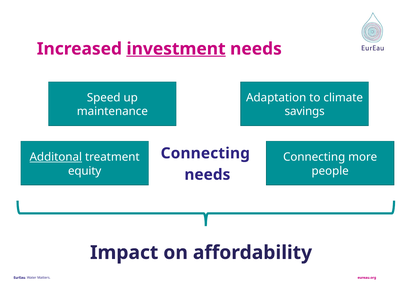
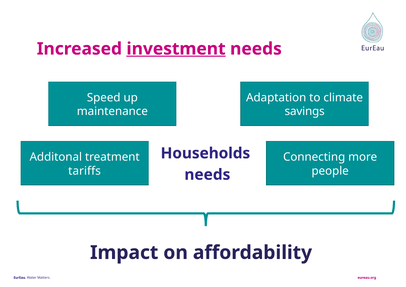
Connecting at (205, 153): Connecting -> Households
Additonal underline: present -> none
equity: equity -> tariffs
